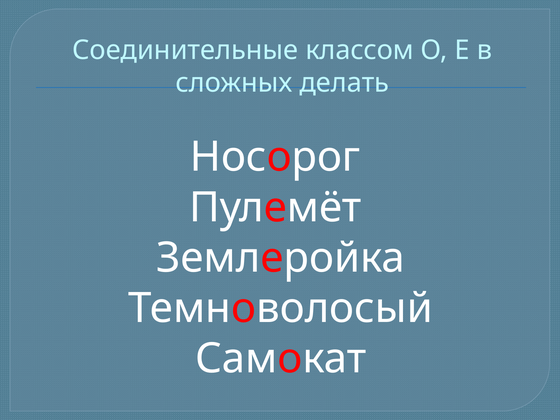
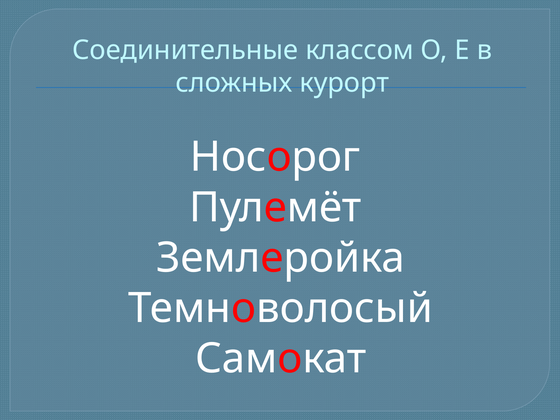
делать: делать -> курорт
